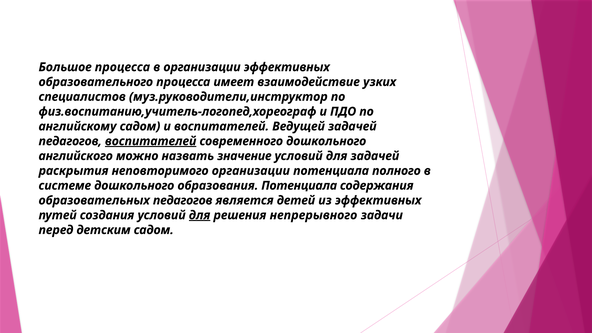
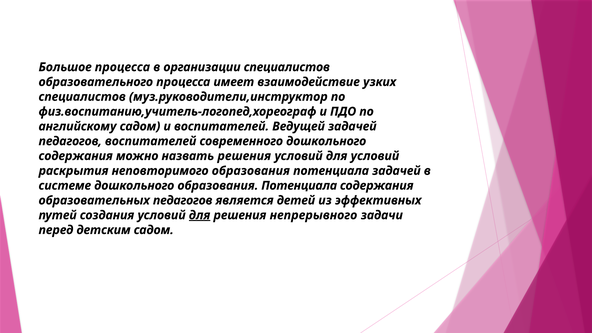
организации эффективных: эффективных -> специалистов
воспитателей at (151, 141) underline: present -> none
английского at (76, 156): английского -> содержания
назвать значение: значение -> решения
для задачей: задачей -> условий
неповторимого организации: организации -> образования
потенциала полного: полного -> задачей
